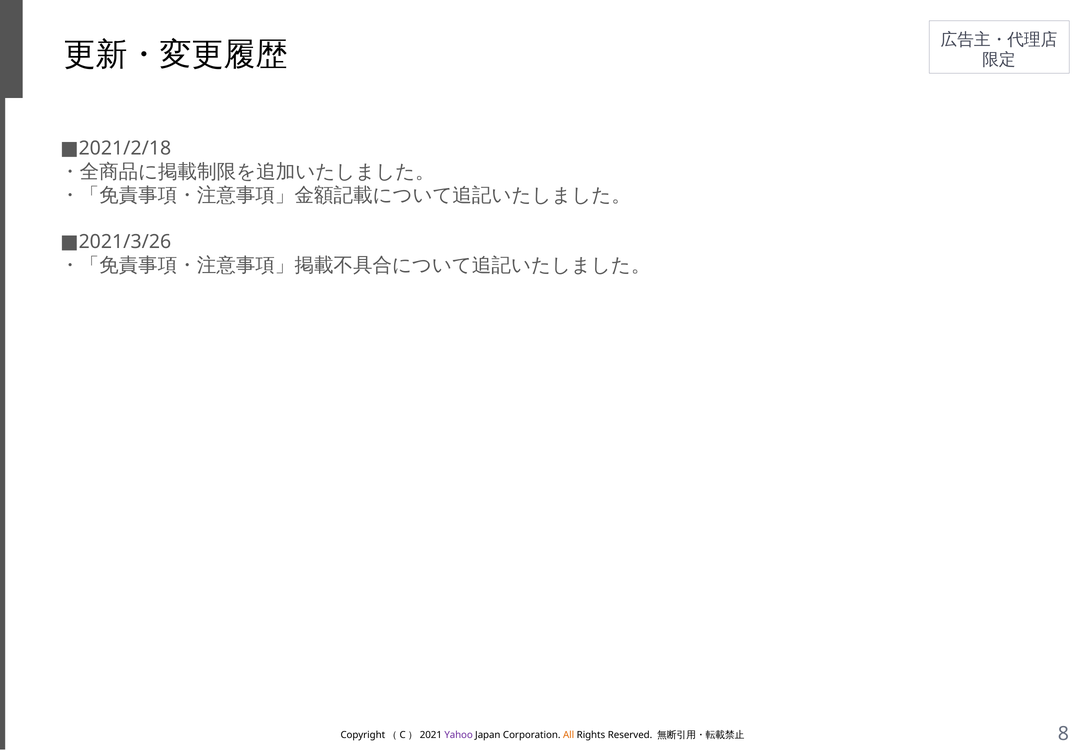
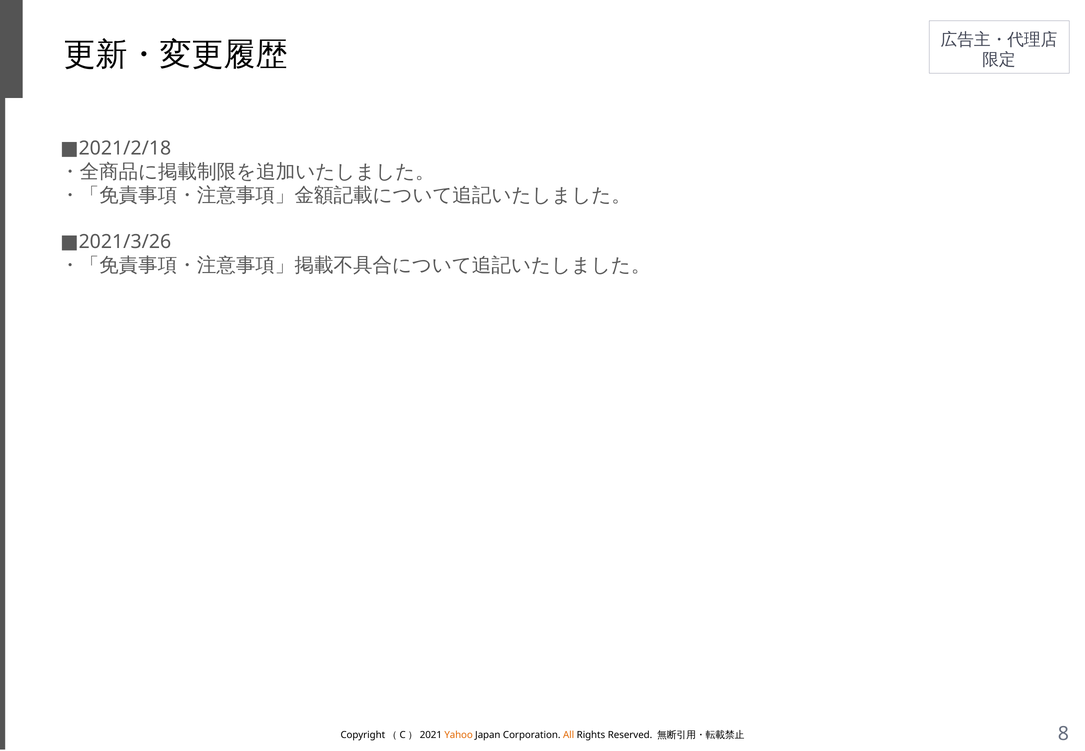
Yahoo colour: purple -> orange
